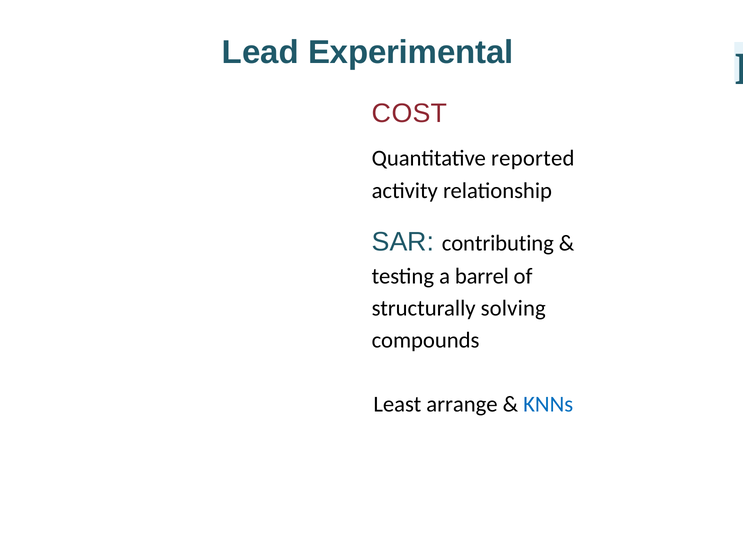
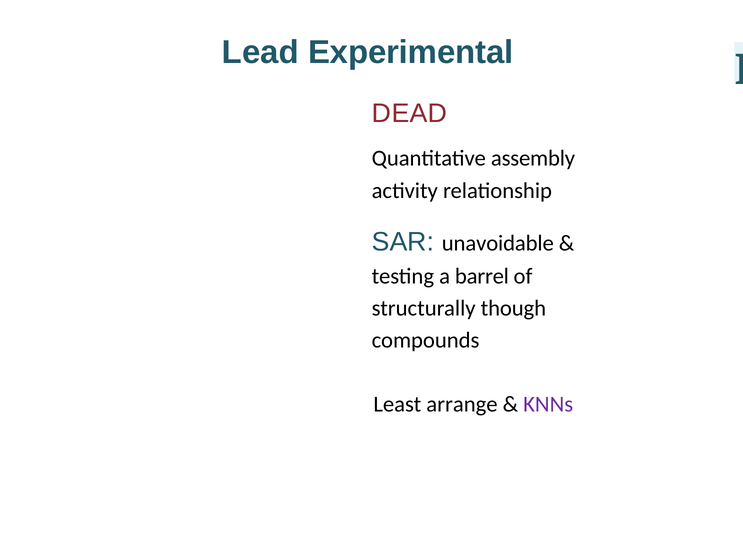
COST: COST -> DEAD
reported: reported -> assembly
contributing: contributing -> unavoidable
solving: solving -> though
KNNs colour: blue -> purple
